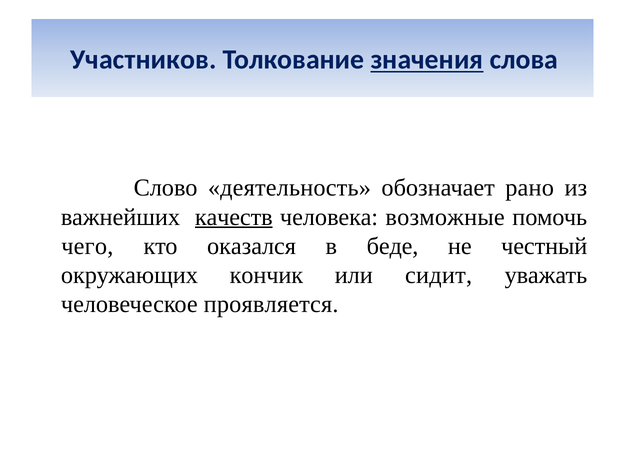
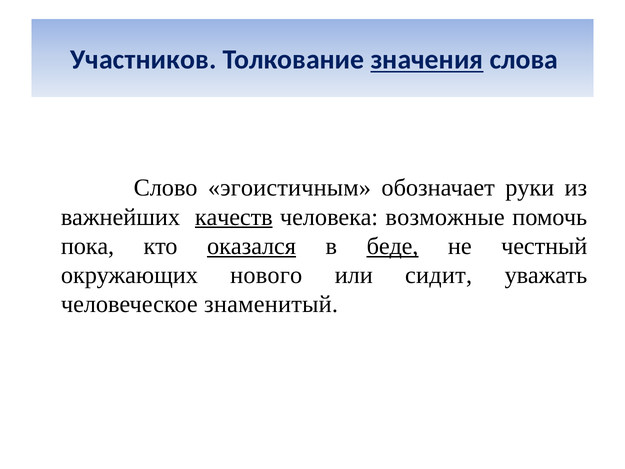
деятельность: деятельность -> эгоистичным
рано: рано -> руки
чего: чего -> пока
оказался underline: none -> present
беде underline: none -> present
кончик: кончик -> нового
проявляется: проявляется -> знаменитый
